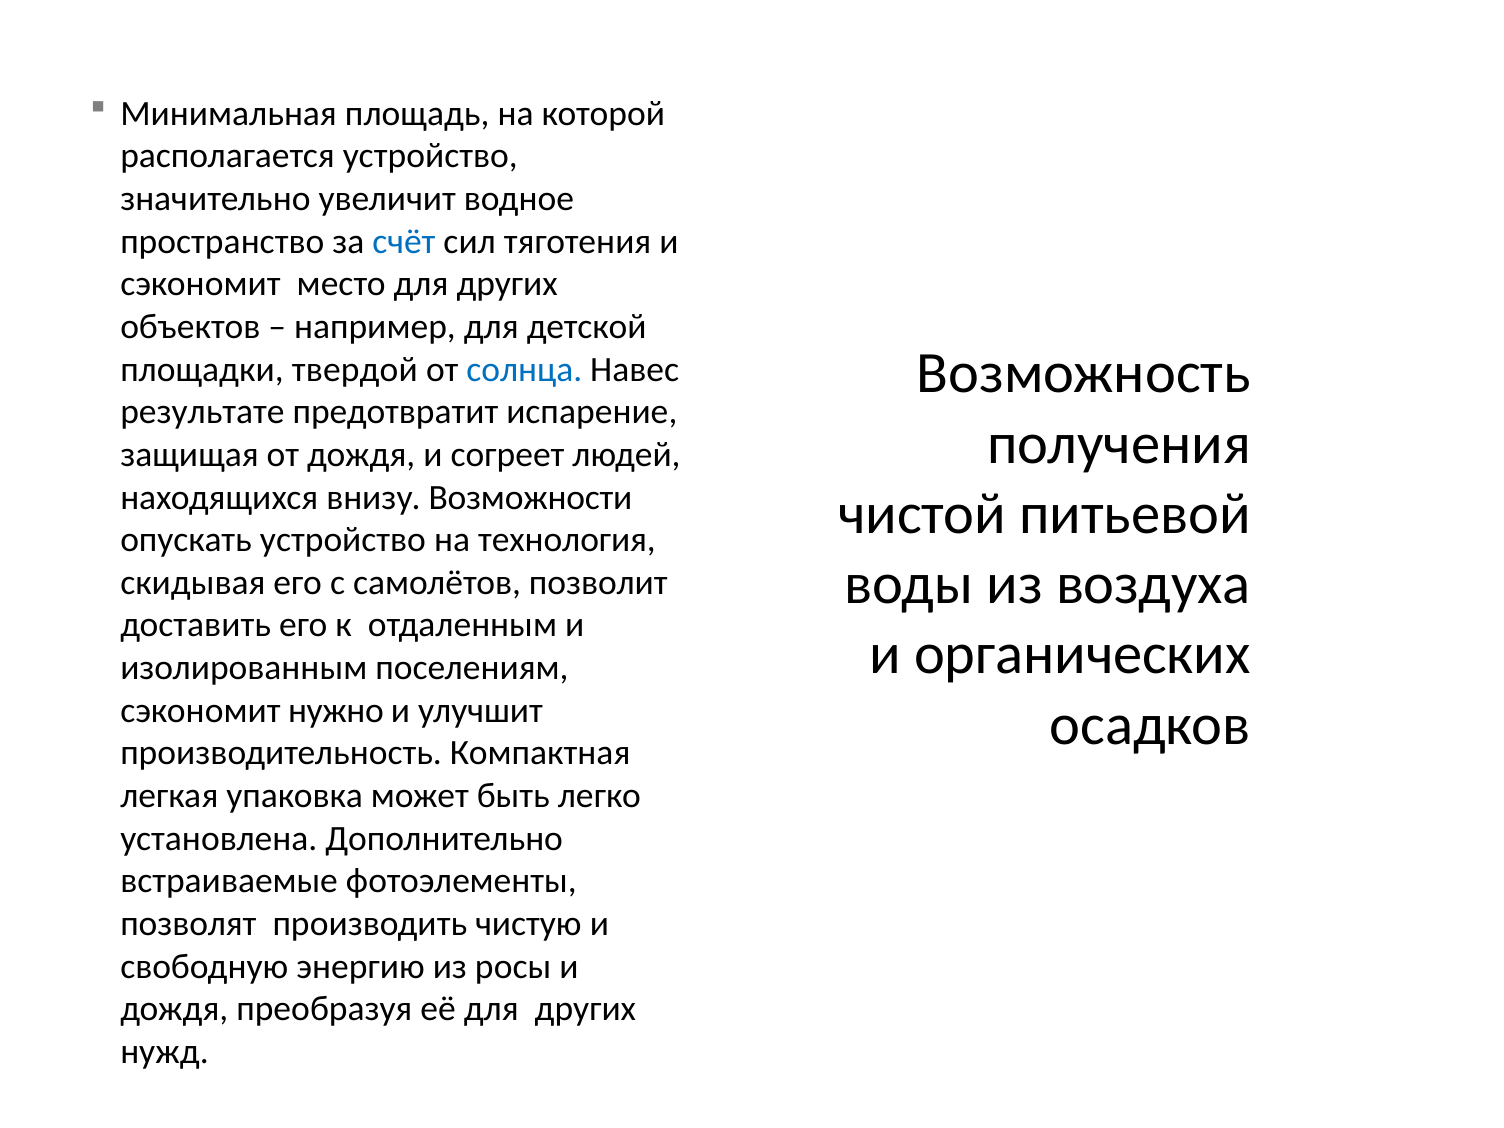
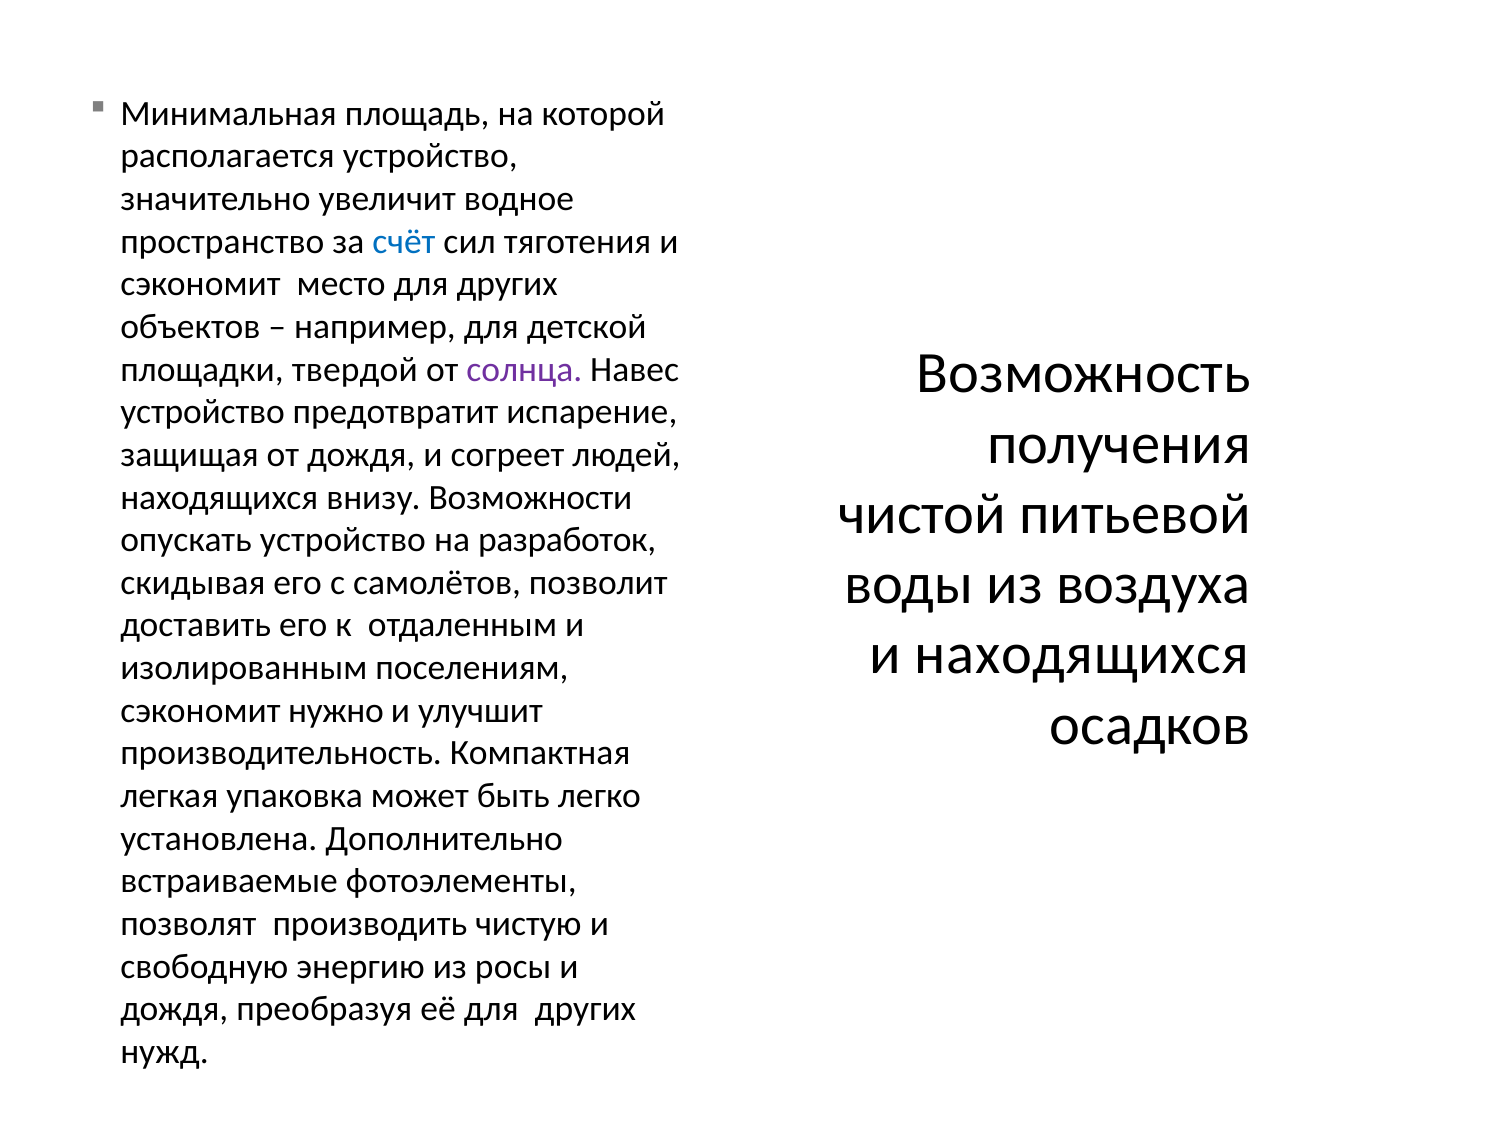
солнца colour: blue -> purple
результате at (202, 412): результате -> устройство
технология: технология -> разработок
и органических: органических -> находящихся
